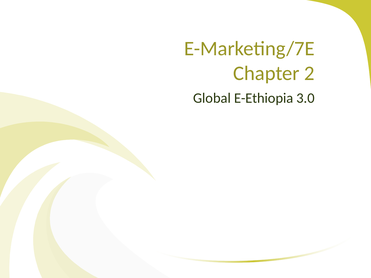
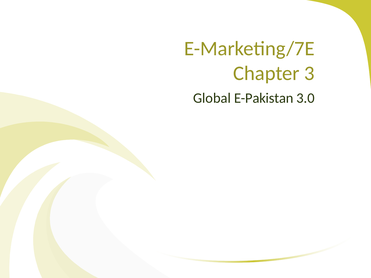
2: 2 -> 3
E-Ethiopia: E-Ethiopia -> E-Pakistan
